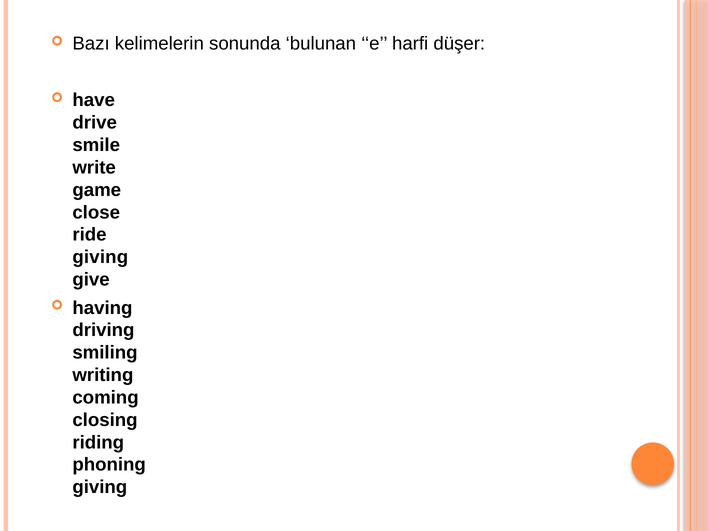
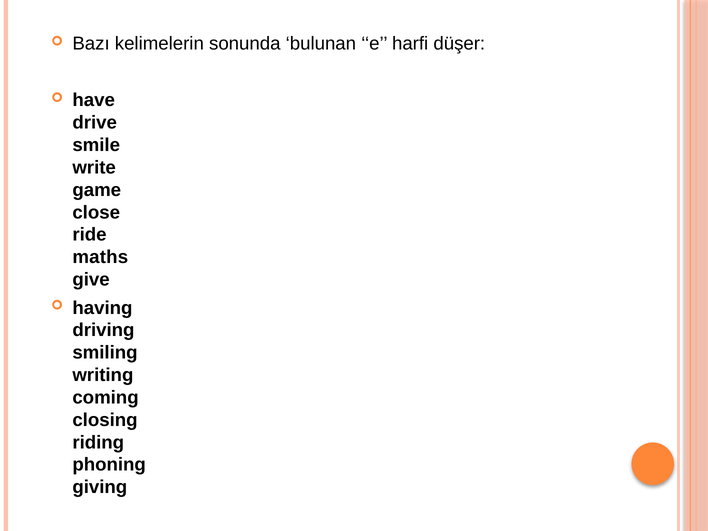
giving at (100, 257): giving -> maths
